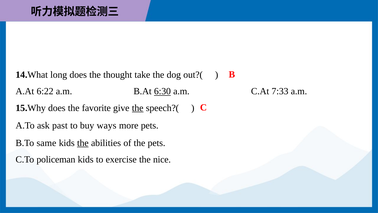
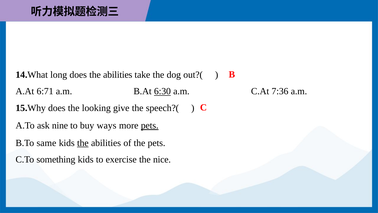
does the thought: thought -> abilities
6:22: 6:22 -> 6:71
7:33: 7:33 -> 7:36
favorite: favorite -> looking
the at (138, 108) underline: present -> none
past: past -> nine
pets at (150, 125) underline: none -> present
policeman: policeman -> something
